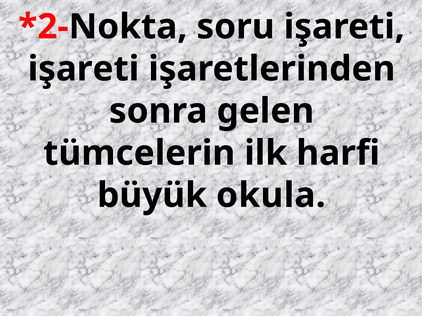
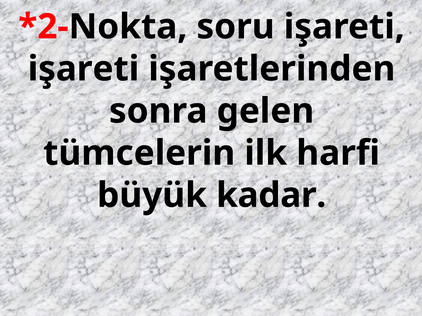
okula: okula -> kadar
